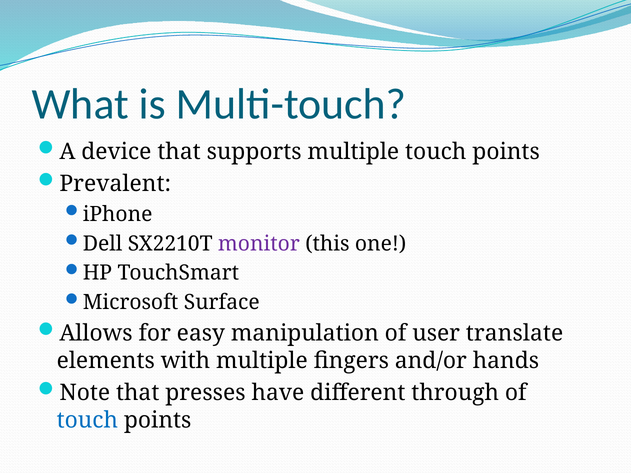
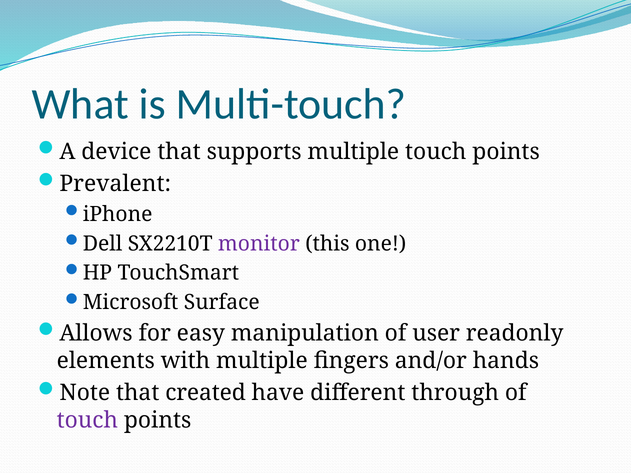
translate: translate -> readonly
presses: presses -> created
touch at (87, 420) colour: blue -> purple
